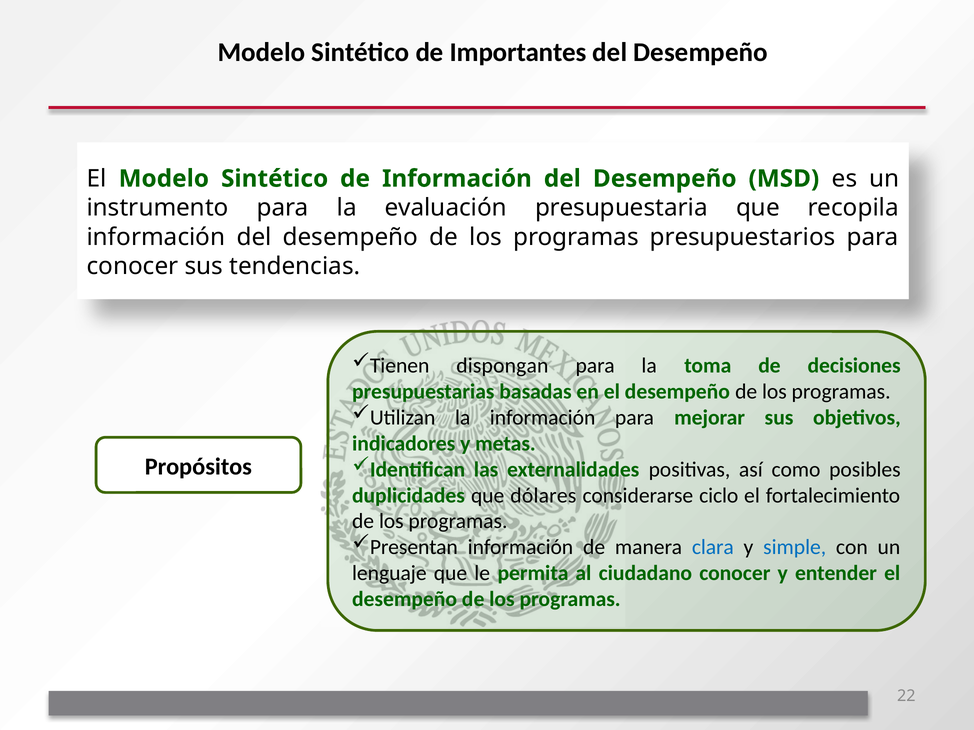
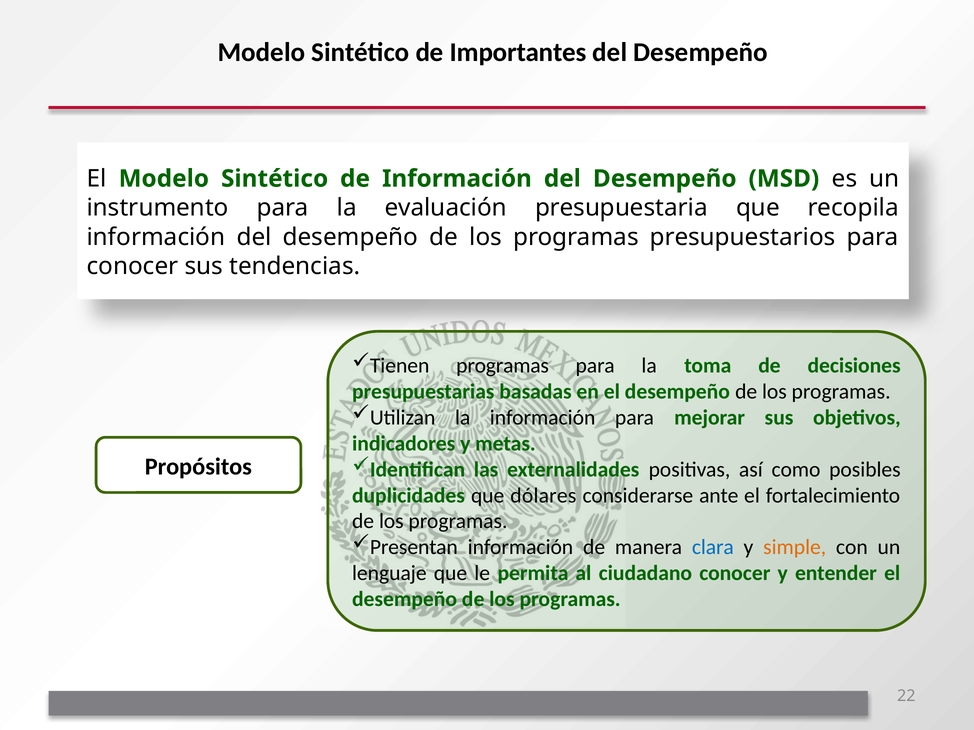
dispongan at (502, 366): dispongan -> programas
ciclo: ciclo -> ante
simple colour: blue -> orange
